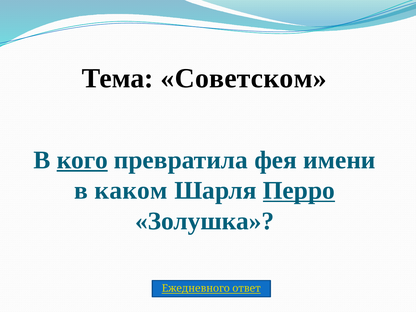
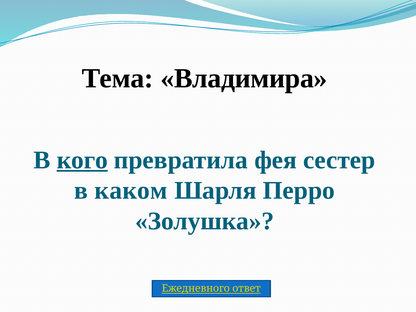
Советском: Советском -> Владимира
имени: имени -> сестер
Перро underline: present -> none
